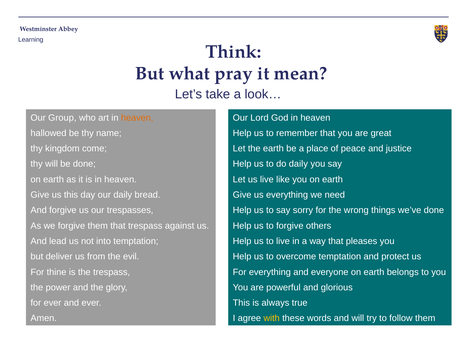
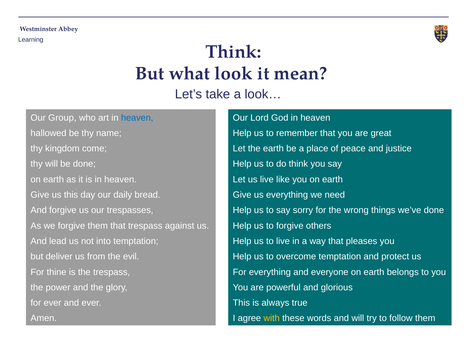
pray: pray -> look
heaven at (137, 118) colour: orange -> blue
do daily: daily -> think
